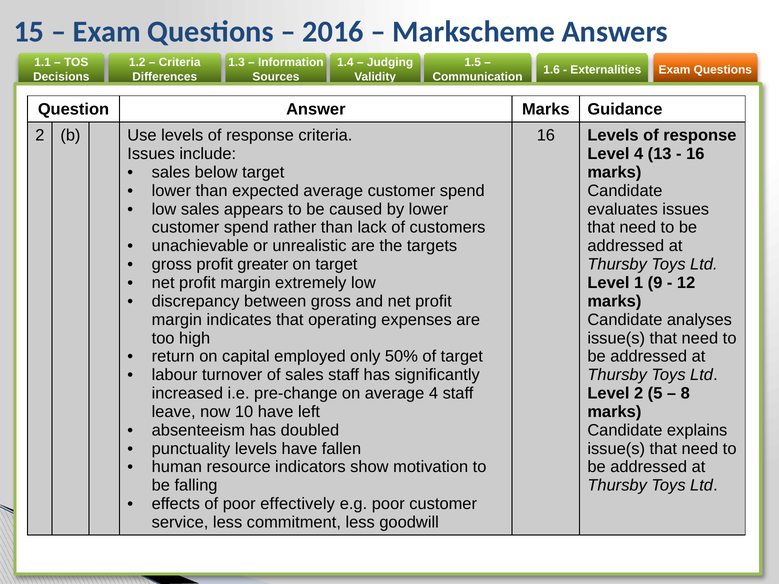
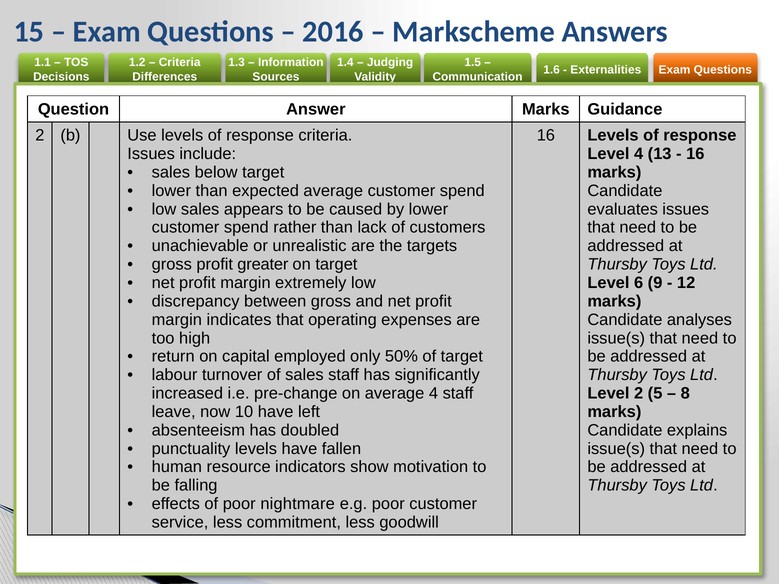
1: 1 -> 6
effectively: effectively -> nightmare
